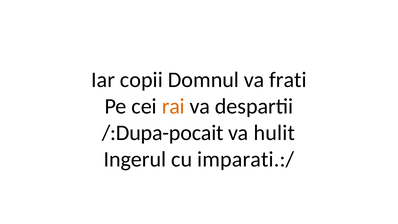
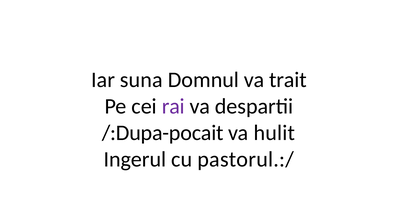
copii: copii -> suna
frati: frati -> trait
rai colour: orange -> purple
imparati.:/: imparati.:/ -> pastorul.:/
